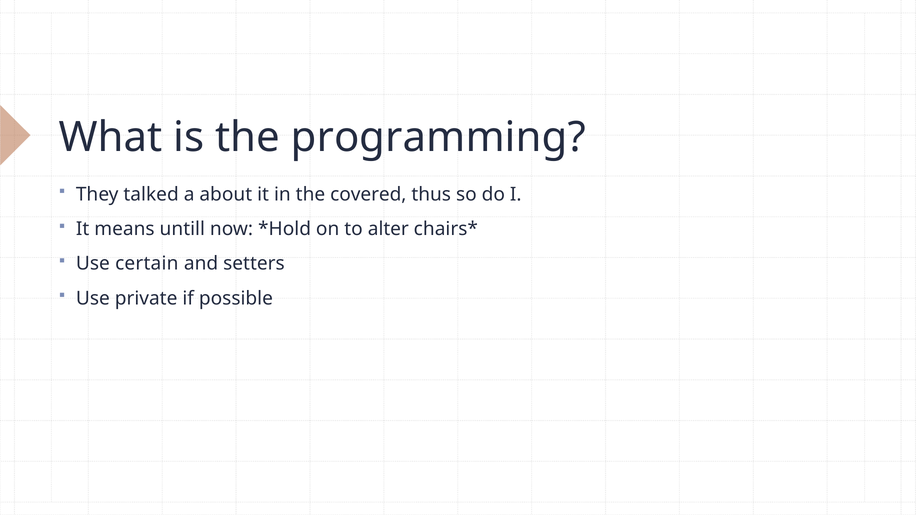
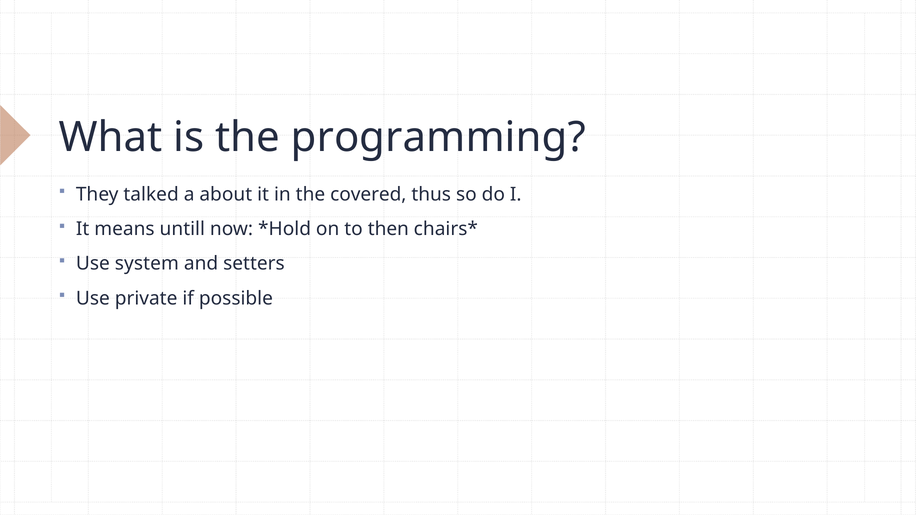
alter: alter -> then
certain: certain -> system
